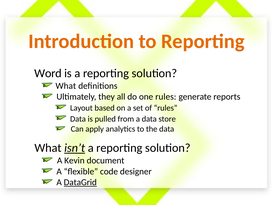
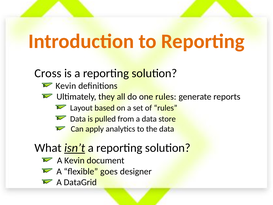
Word: Word -> Cross
What at (66, 86): What -> Kevin
code: code -> goes
DataGrid underline: present -> none
